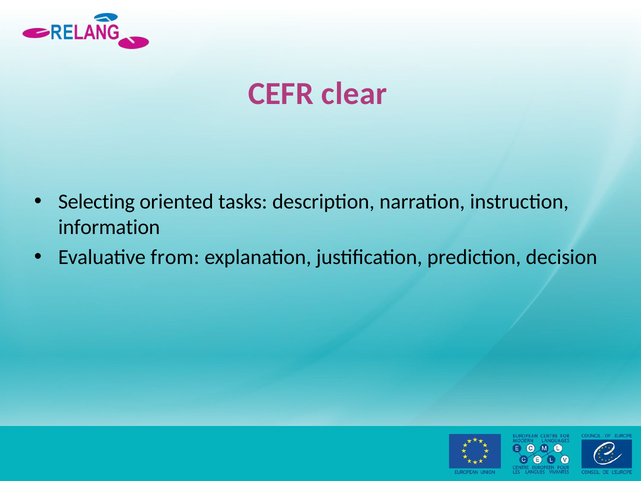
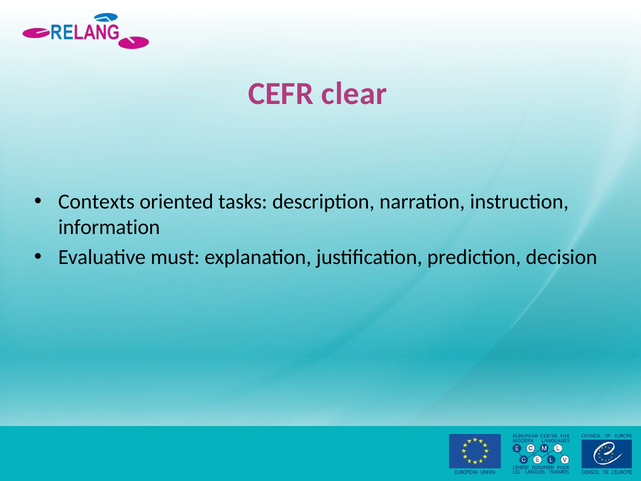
Selecting: Selecting -> Contexts
from: from -> must
